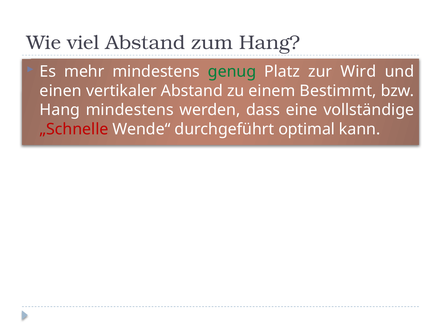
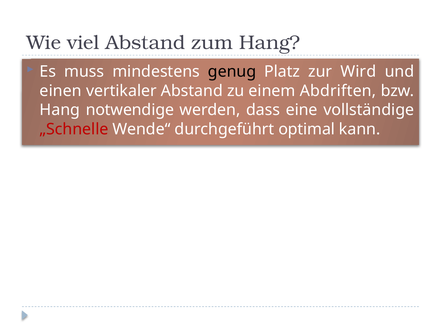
mehr: mehr -> muss
genug colour: green -> black
Bestimmt: Bestimmt -> Abdriften
Hang mindestens: mindestens -> notwendige
